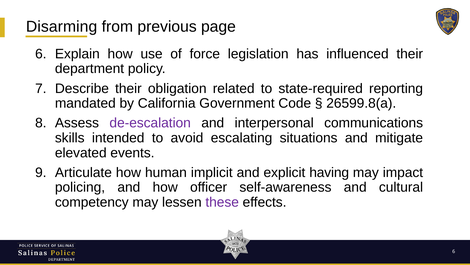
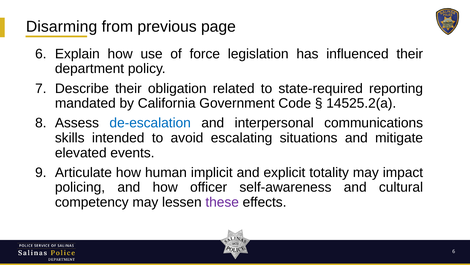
26599.8(a: 26599.8(a -> 14525.2(a
de-escalation colour: purple -> blue
having: having -> totality
